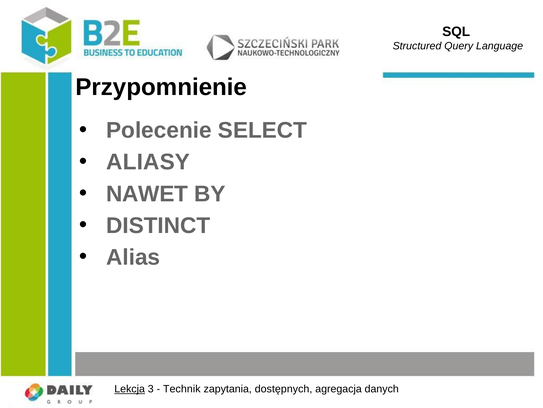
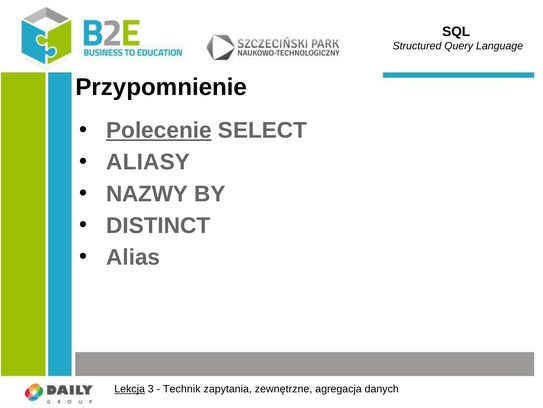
Polecenie underline: none -> present
NAWET: NAWET -> NAZWY
dostępnych: dostępnych -> zewnętrzne
